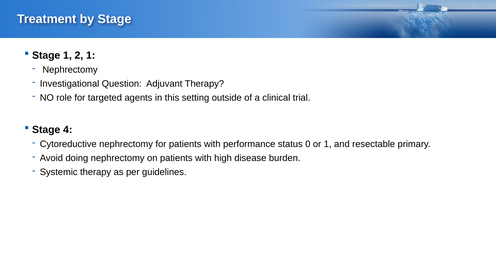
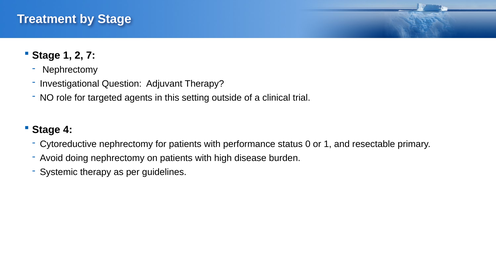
2 1: 1 -> 7
